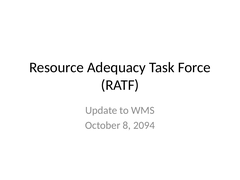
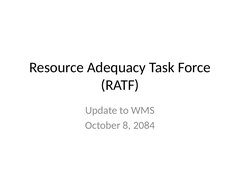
2094: 2094 -> 2084
